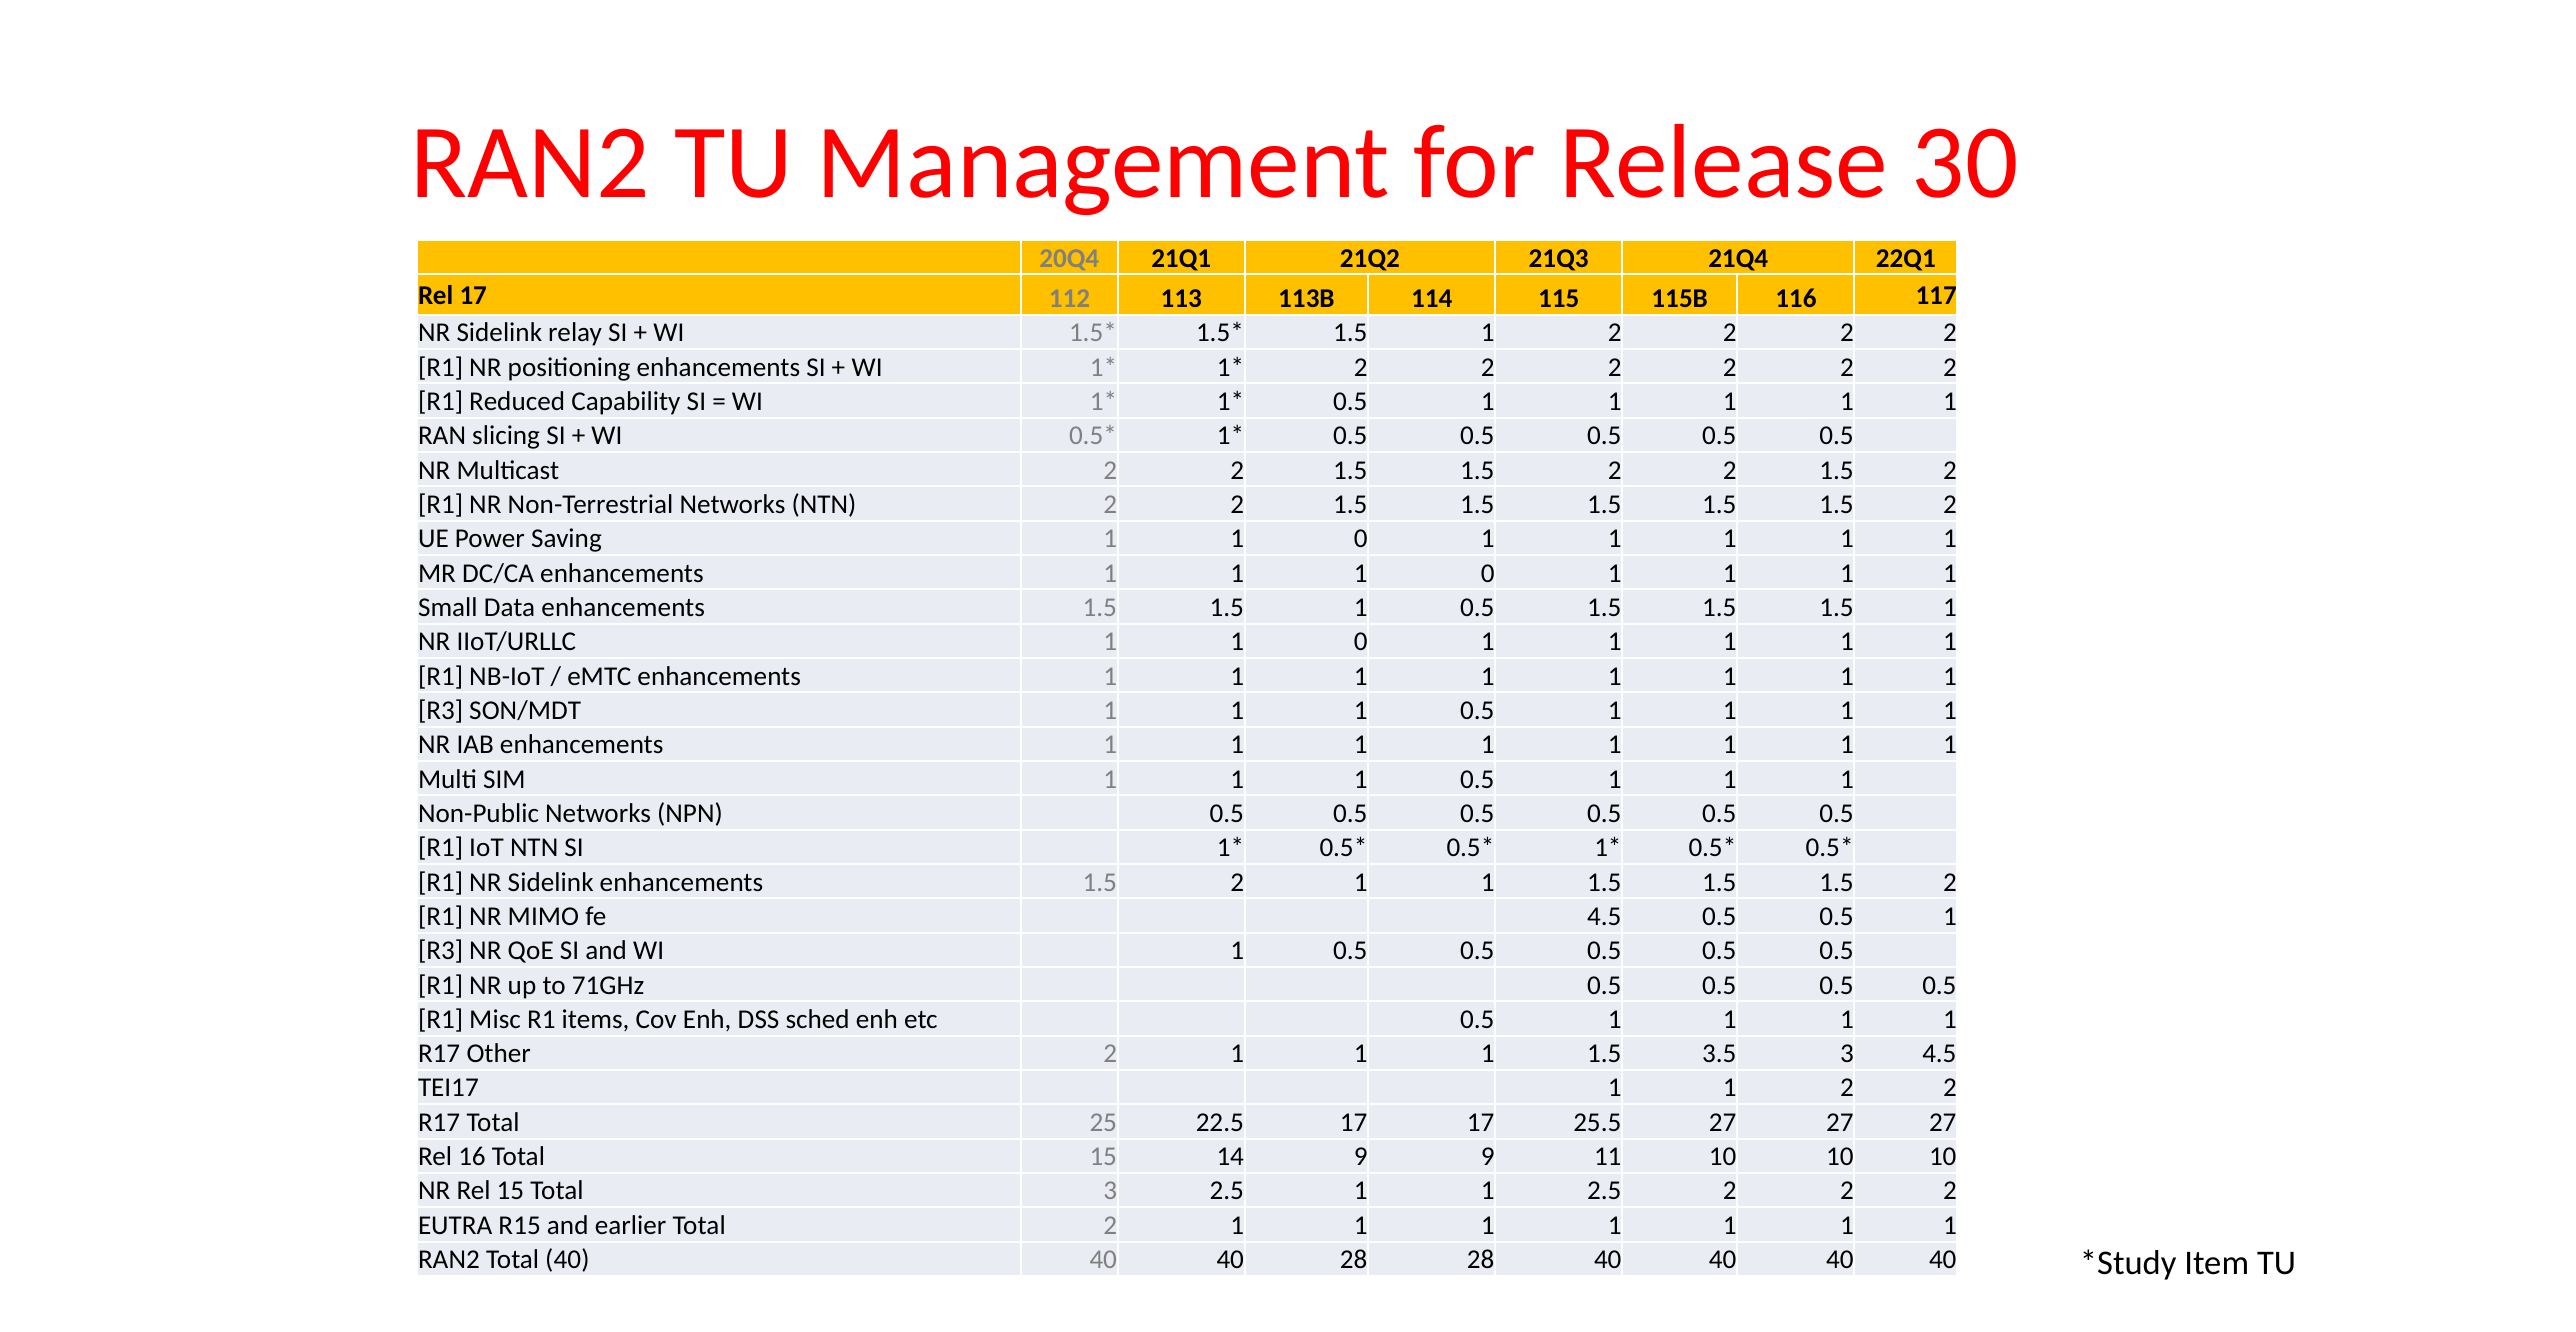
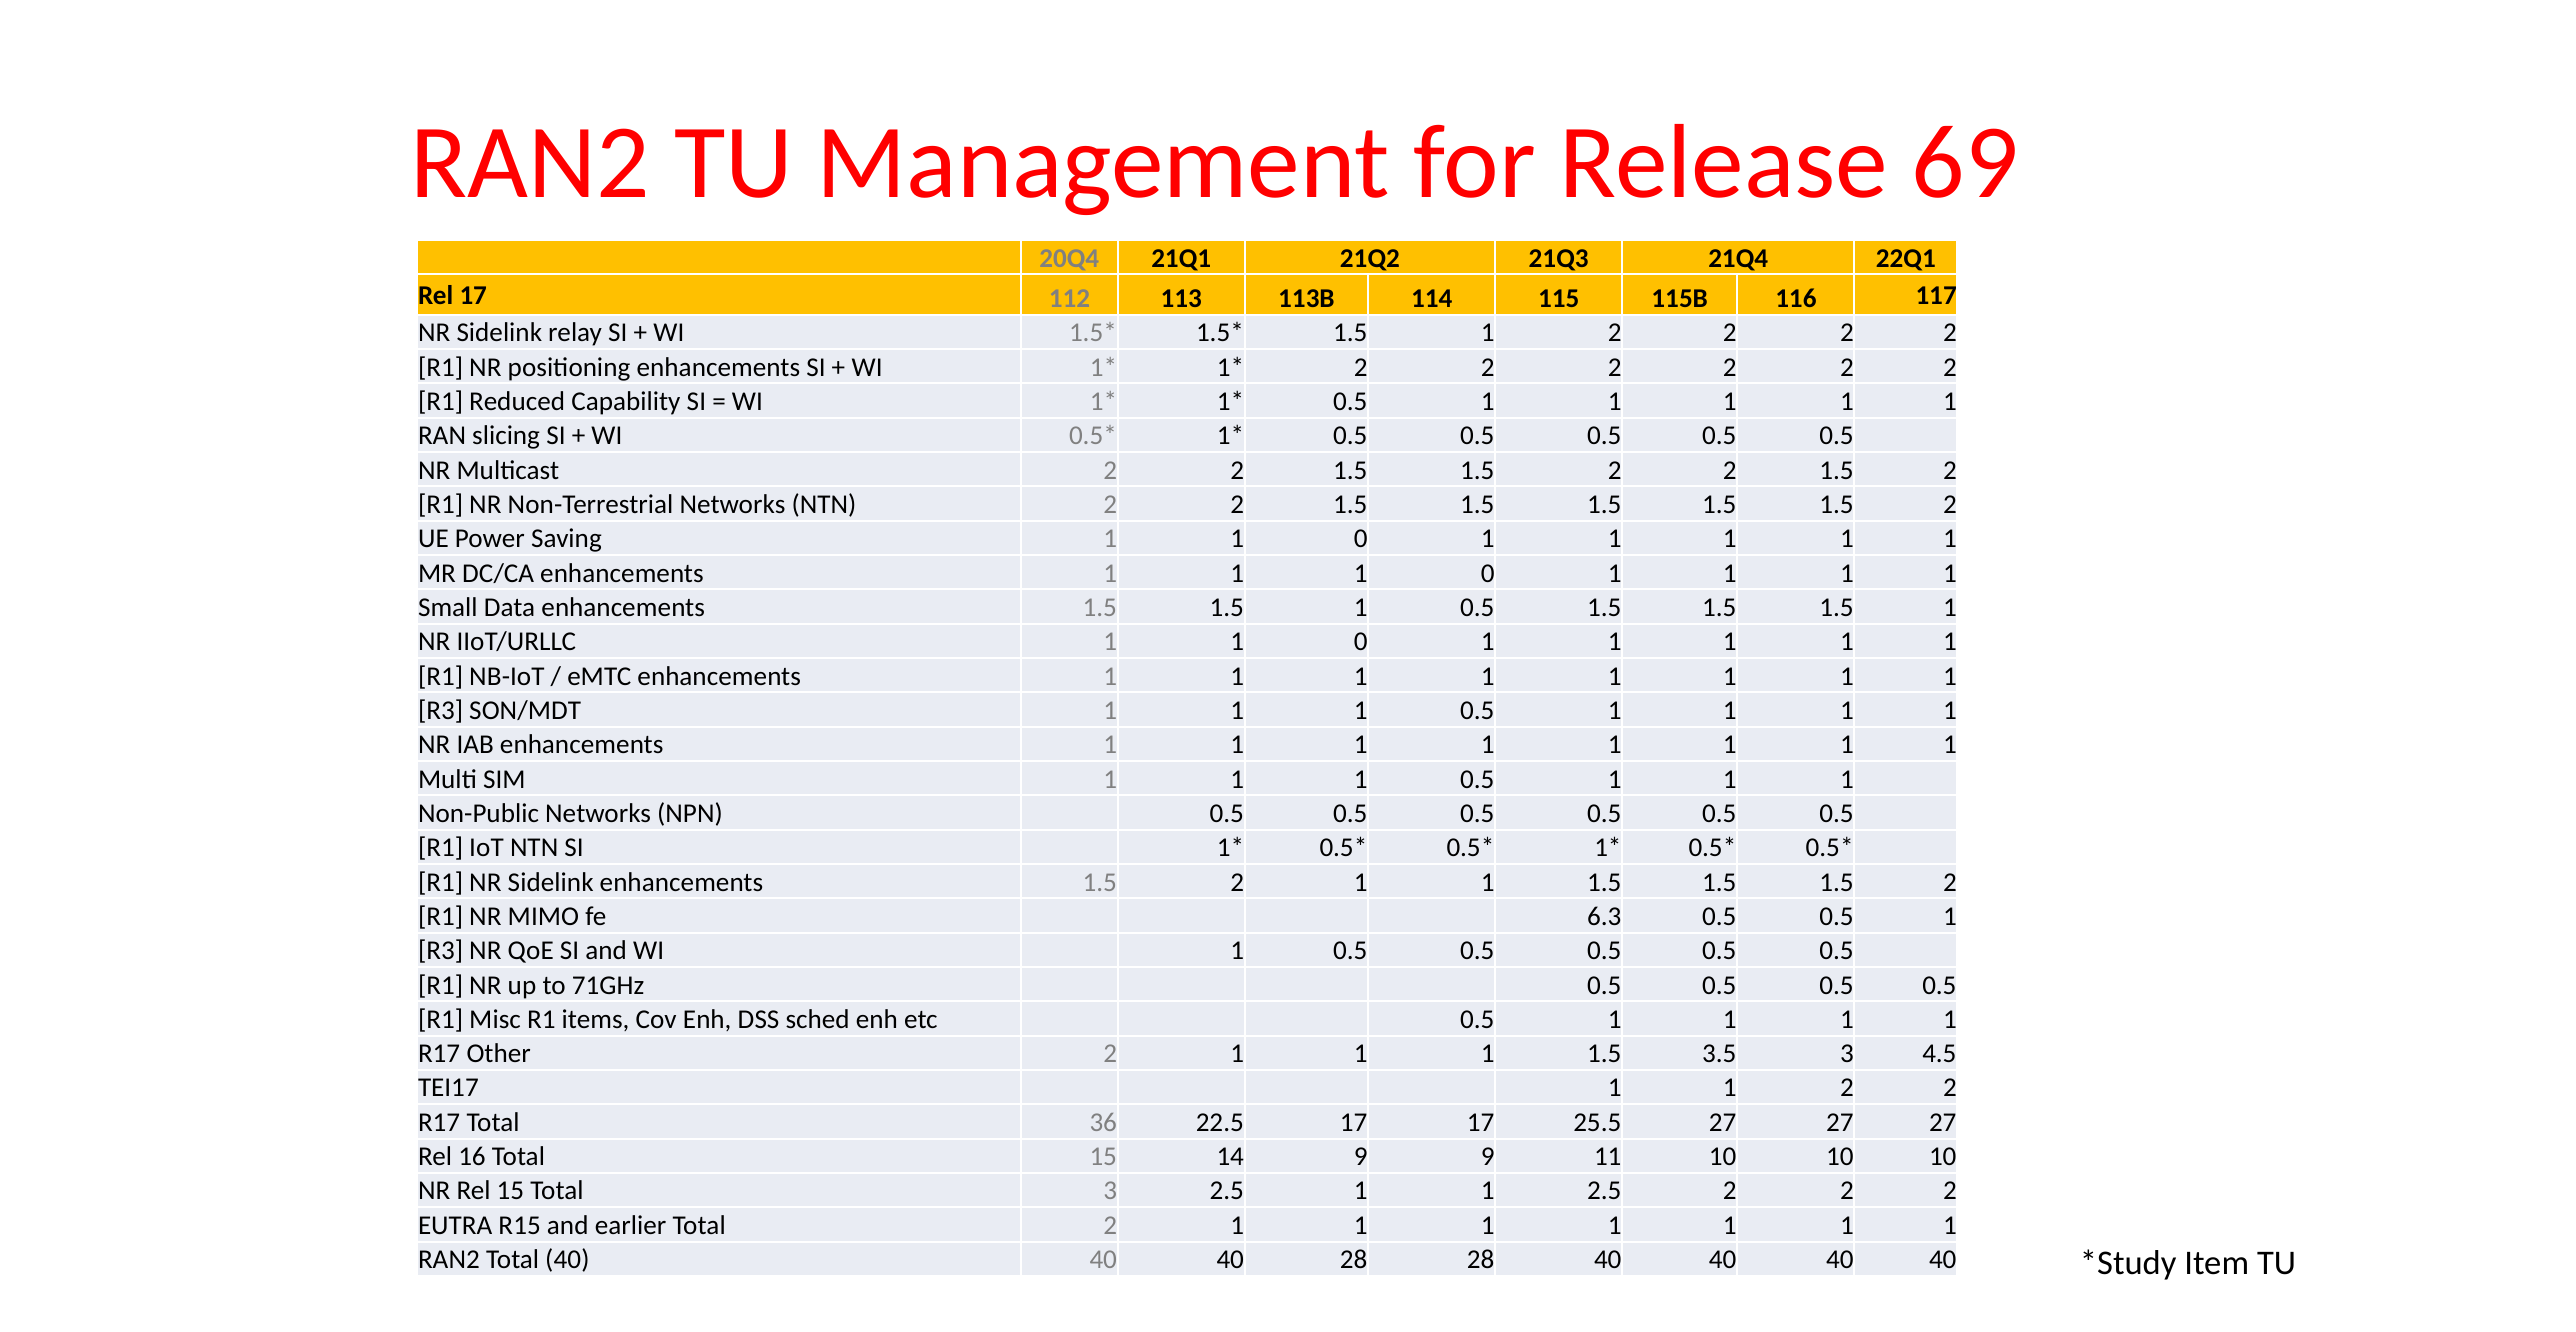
30: 30 -> 69
fe 4.5: 4.5 -> 6.3
25: 25 -> 36
